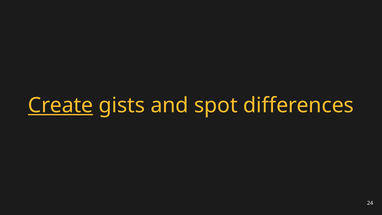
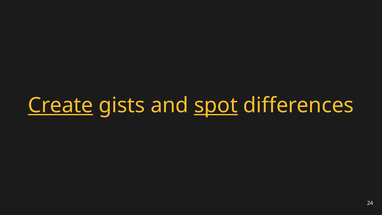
spot underline: none -> present
